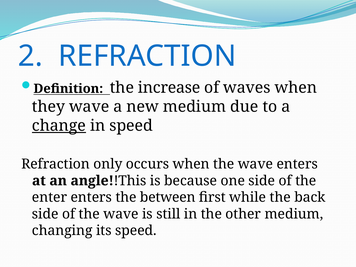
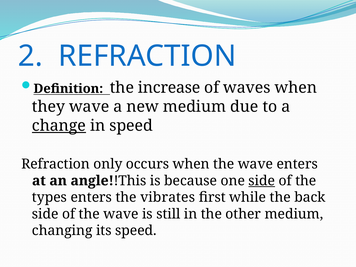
side at (262, 181) underline: none -> present
enter: enter -> types
between: between -> vibrates
